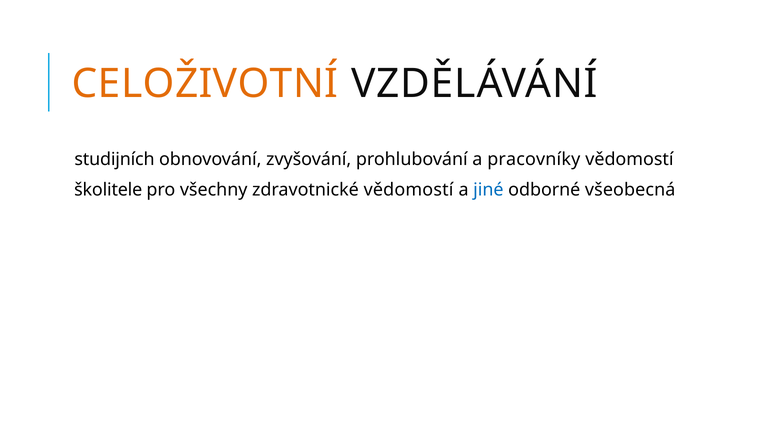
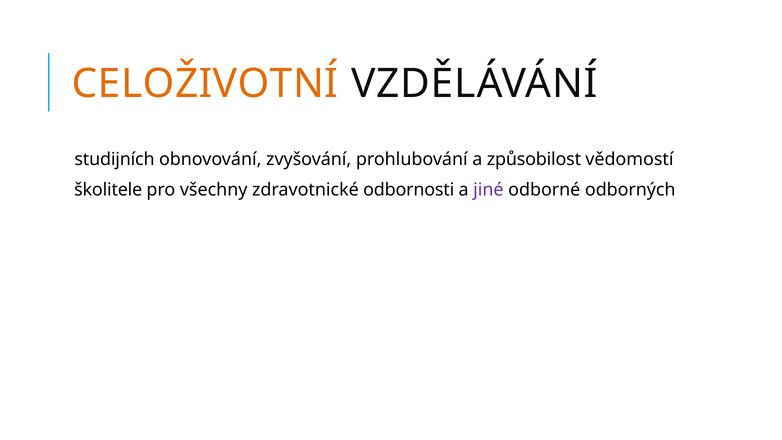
pracovníky: pracovníky -> způsobilost
zdravotnické vědomostí: vědomostí -> odbornosti
jiné colour: blue -> purple
všeobecná: všeobecná -> odborných
